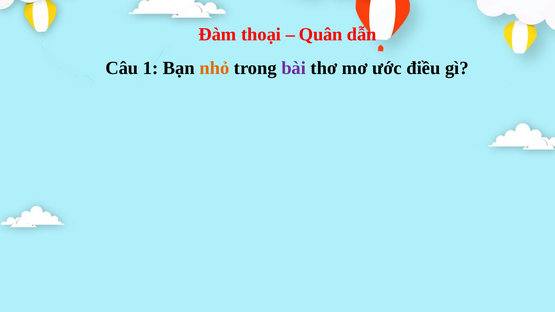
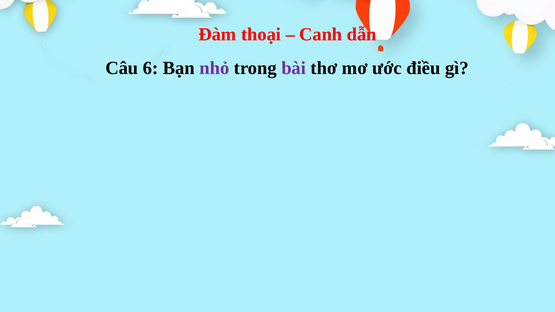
Quân: Quân -> Canh
1: 1 -> 6
nhỏ colour: orange -> purple
